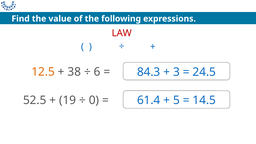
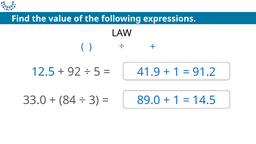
LAW colour: red -> black
12.5 colour: orange -> blue
38: 38 -> 92
6: 6 -> 5
84.3: 84.3 -> 41.9
3 at (176, 72): 3 -> 1
24.5: 24.5 -> 91.2
52.5: 52.5 -> 33.0
19: 19 -> 84
0: 0 -> 3
61.4: 61.4 -> 89.0
5 at (176, 100): 5 -> 1
